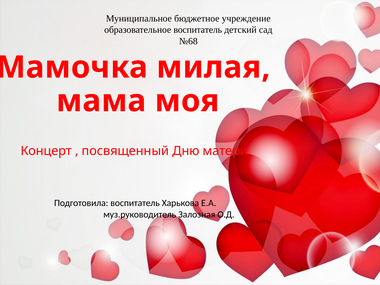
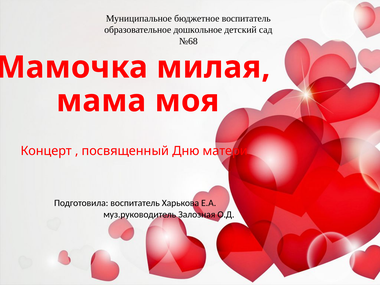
бюджетное учреждение: учреждение -> воспитатель
образовательное воспитатель: воспитатель -> дошкольное
